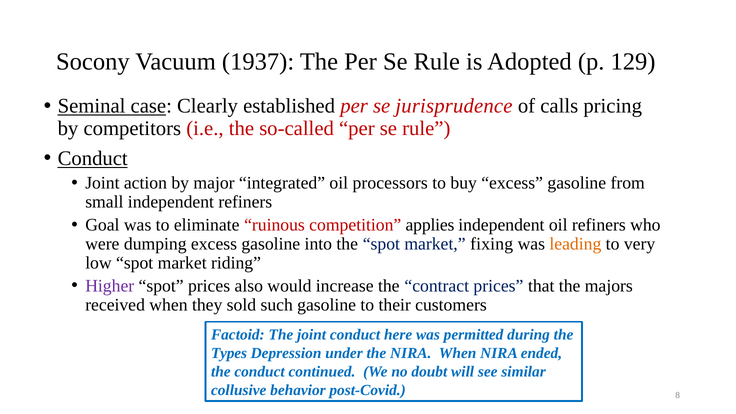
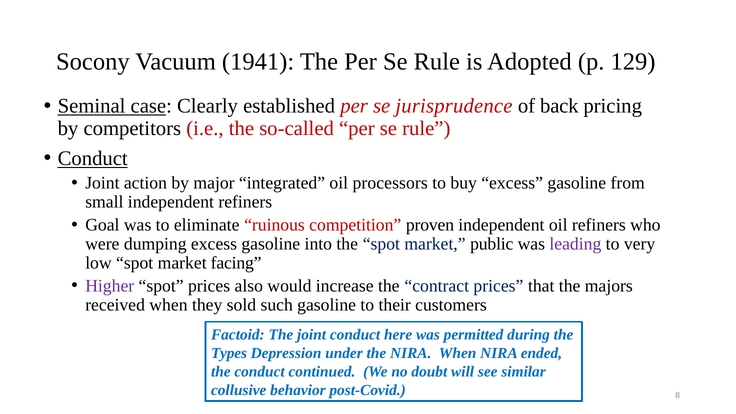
1937: 1937 -> 1941
calls: calls -> back
applies: applies -> proven
fixing: fixing -> public
leading colour: orange -> purple
riding: riding -> facing
